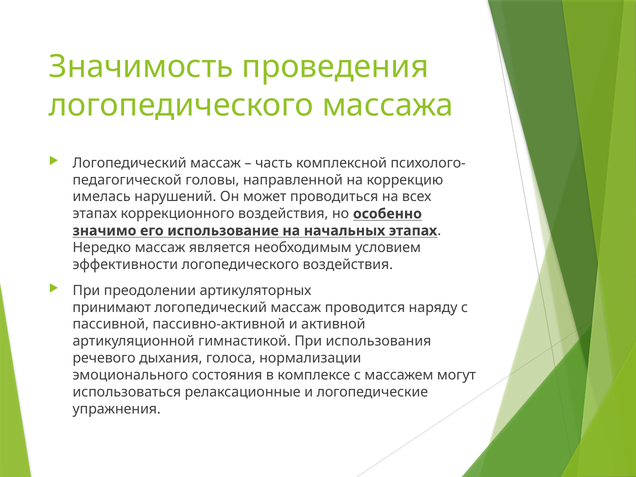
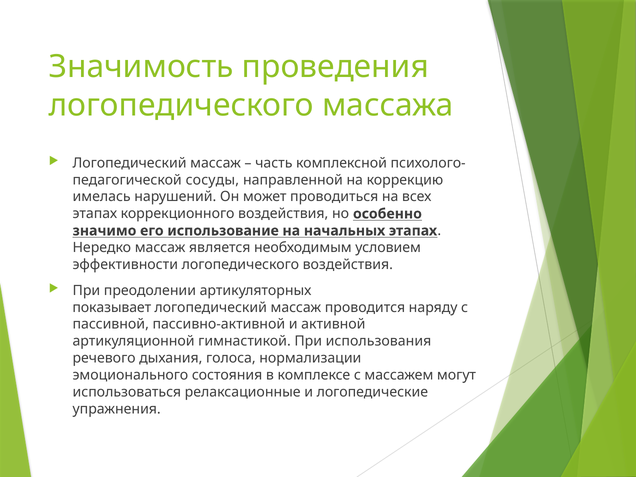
головы: головы -> сосуды
принимают: принимают -> показывает
